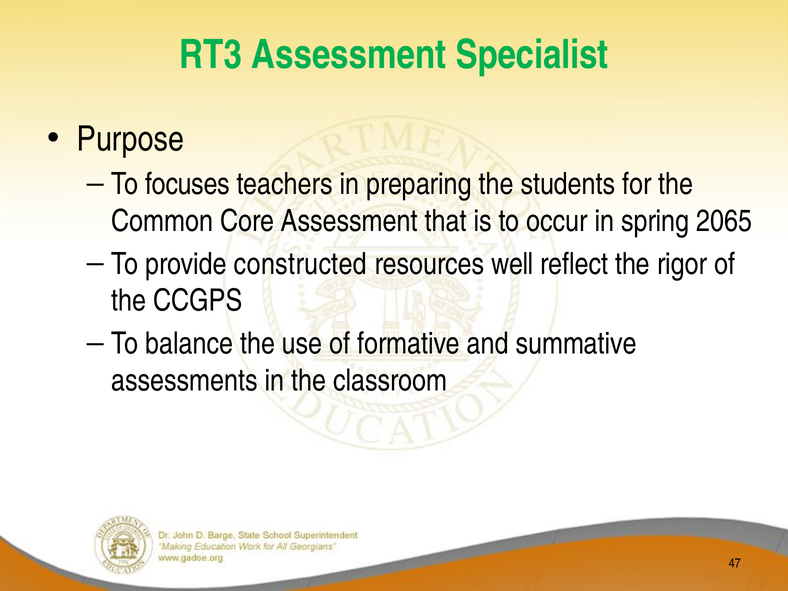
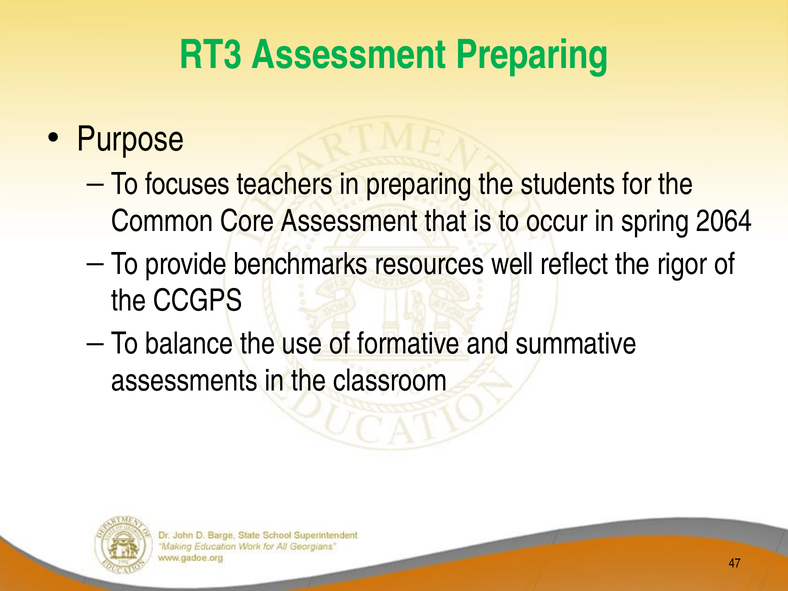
Assessment Specialist: Specialist -> Preparing
2065: 2065 -> 2064
constructed: constructed -> benchmarks
